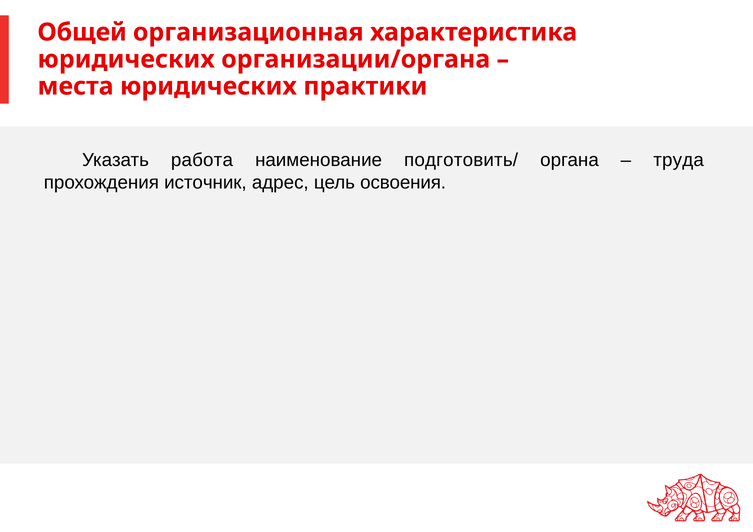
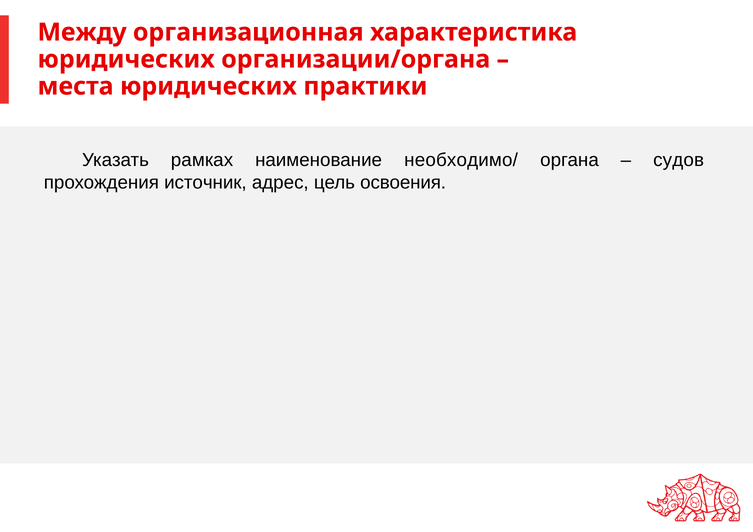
Общей: Общей -> Между
работа: работа -> рамках
подготовить/: подготовить/ -> необходимо/
труда: труда -> судов
